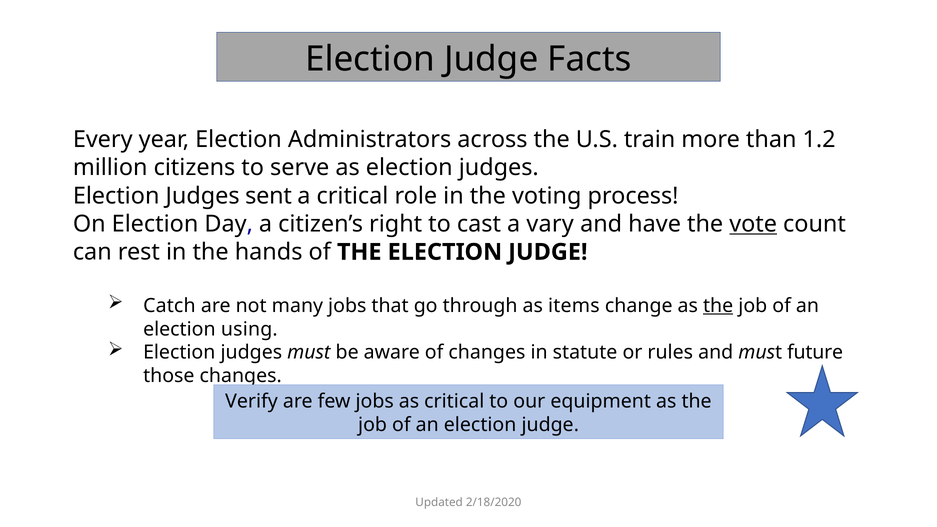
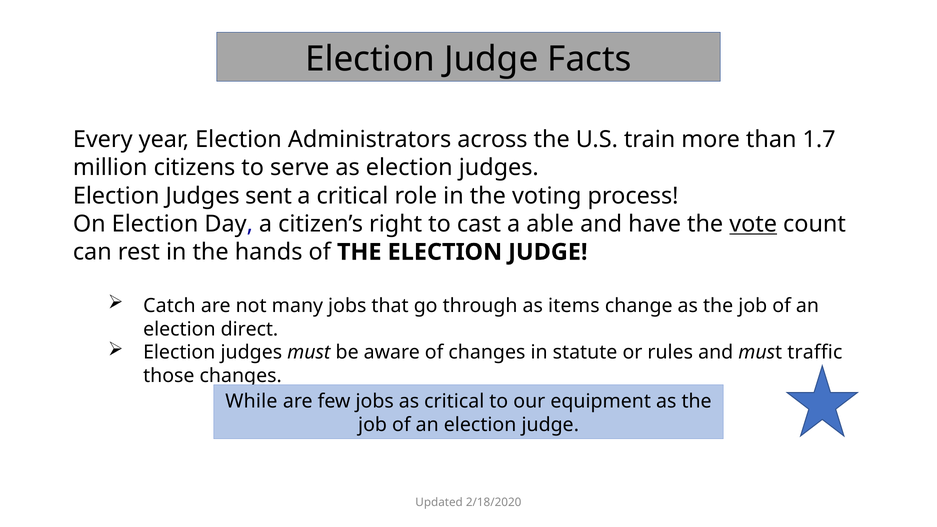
1.2: 1.2 -> 1.7
vary: vary -> able
the at (718, 306) underline: present -> none
using: using -> direct
future: future -> traffic
Verify: Verify -> While
